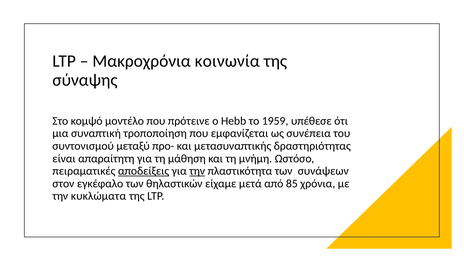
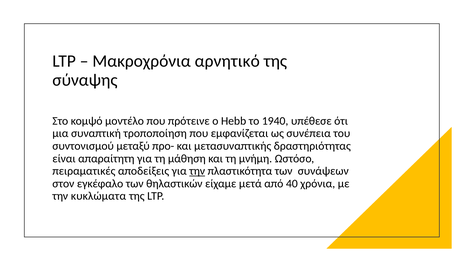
κοινωνία: κοινωνία -> αρνητικό
1959: 1959 -> 1940
αποδείξεις underline: present -> none
85: 85 -> 40
